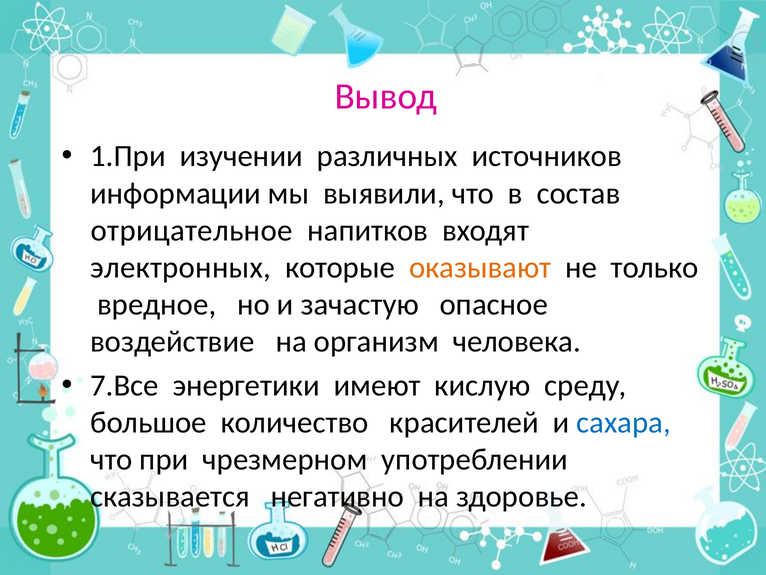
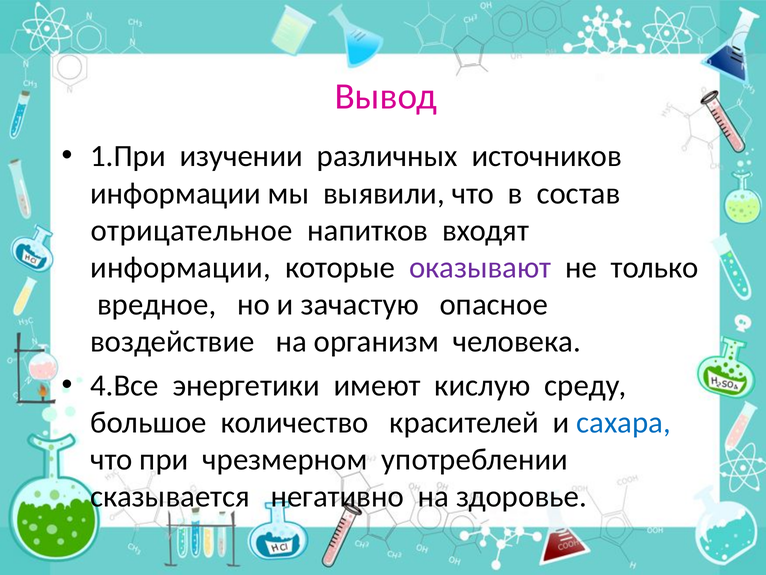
электронных at (181, 267): электронных -> информации
оказывают colour: orange -> purple
7.Все: 7.Все -> 4.Все
